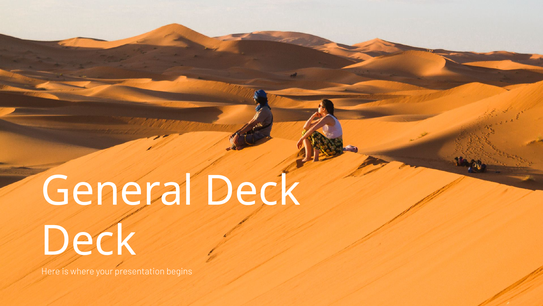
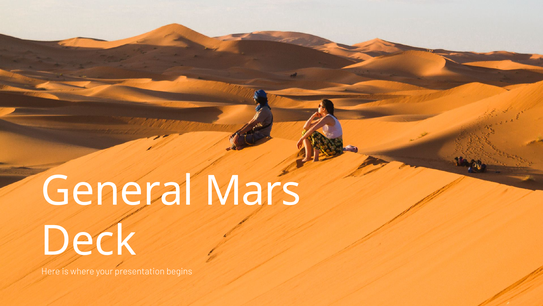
General Deck: Deck -> Mars
